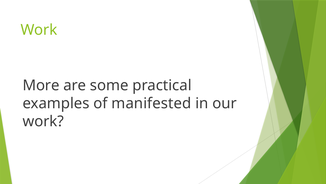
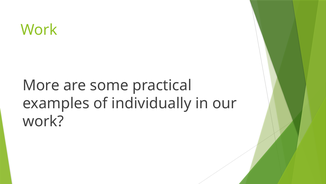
manifested: manifested -> individually
